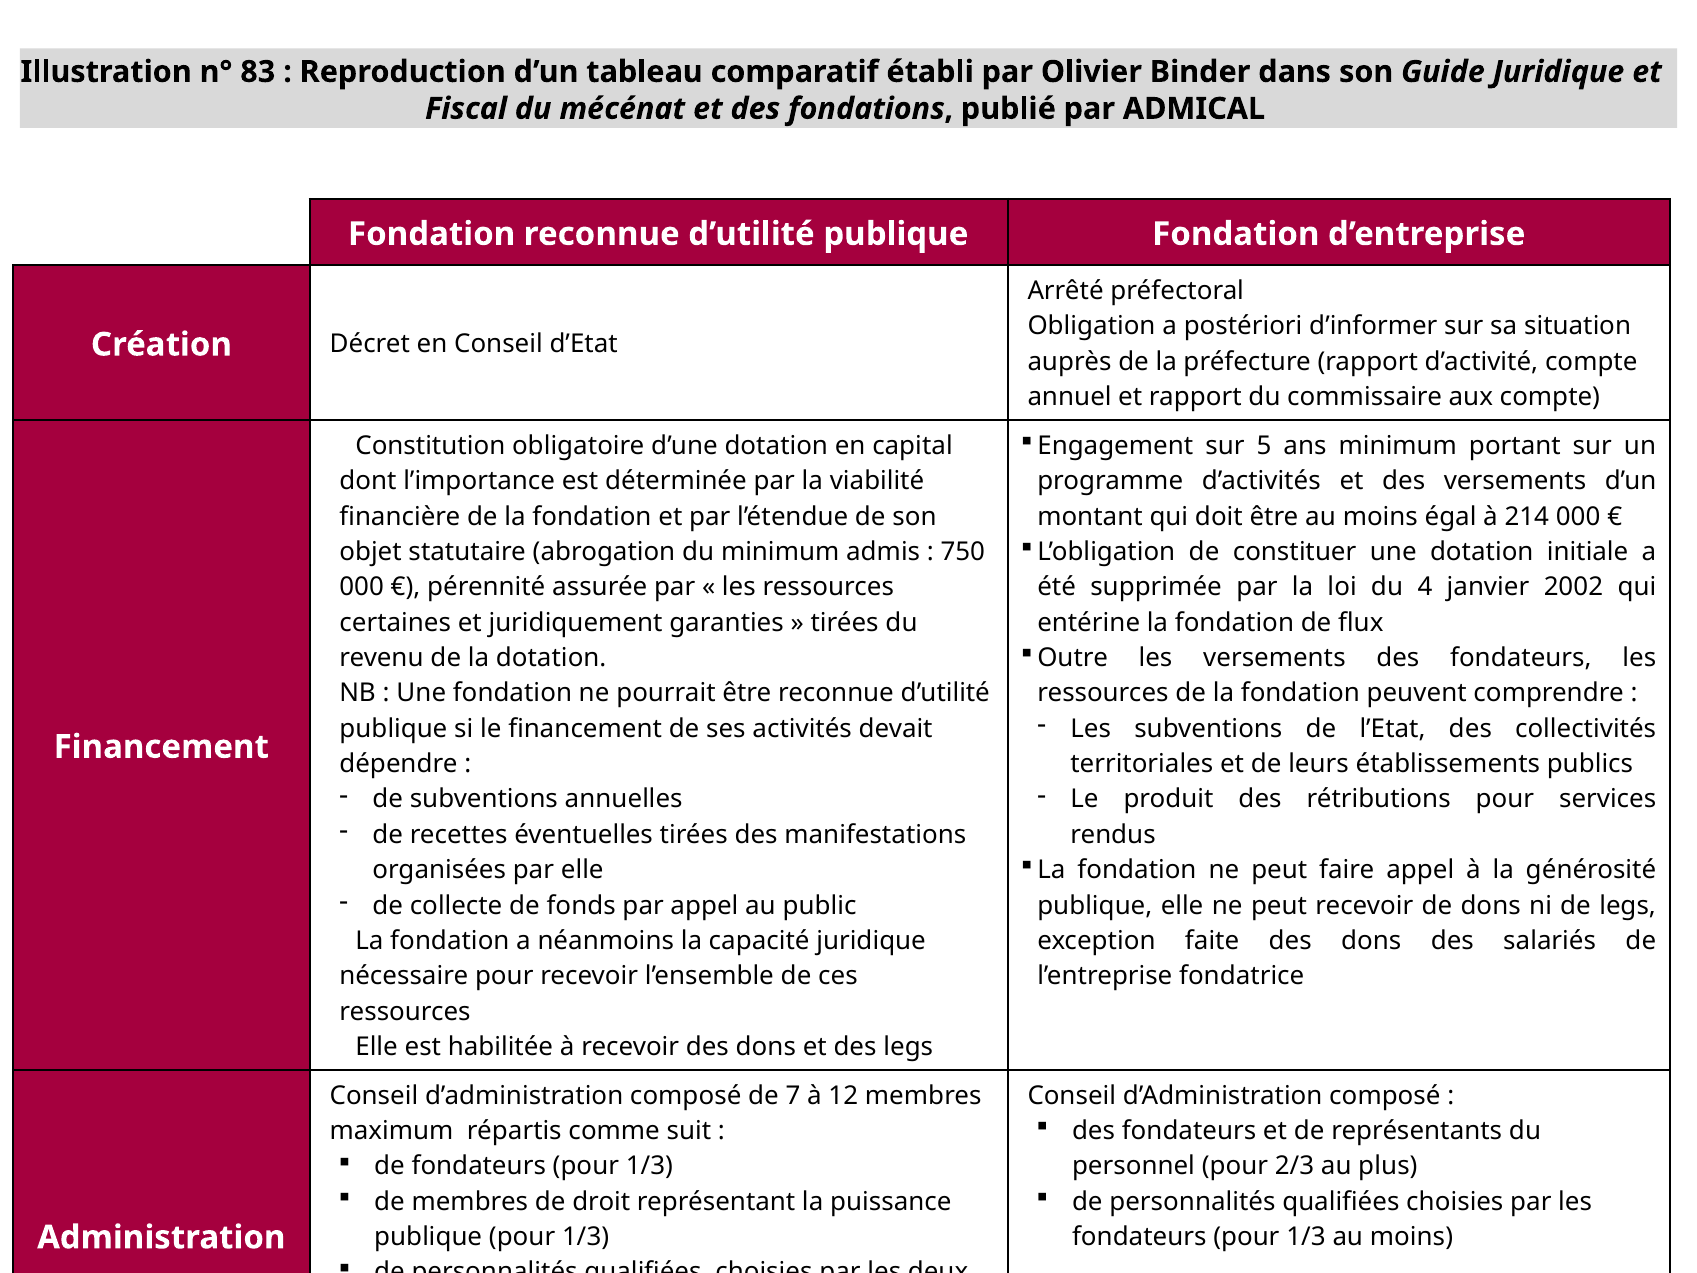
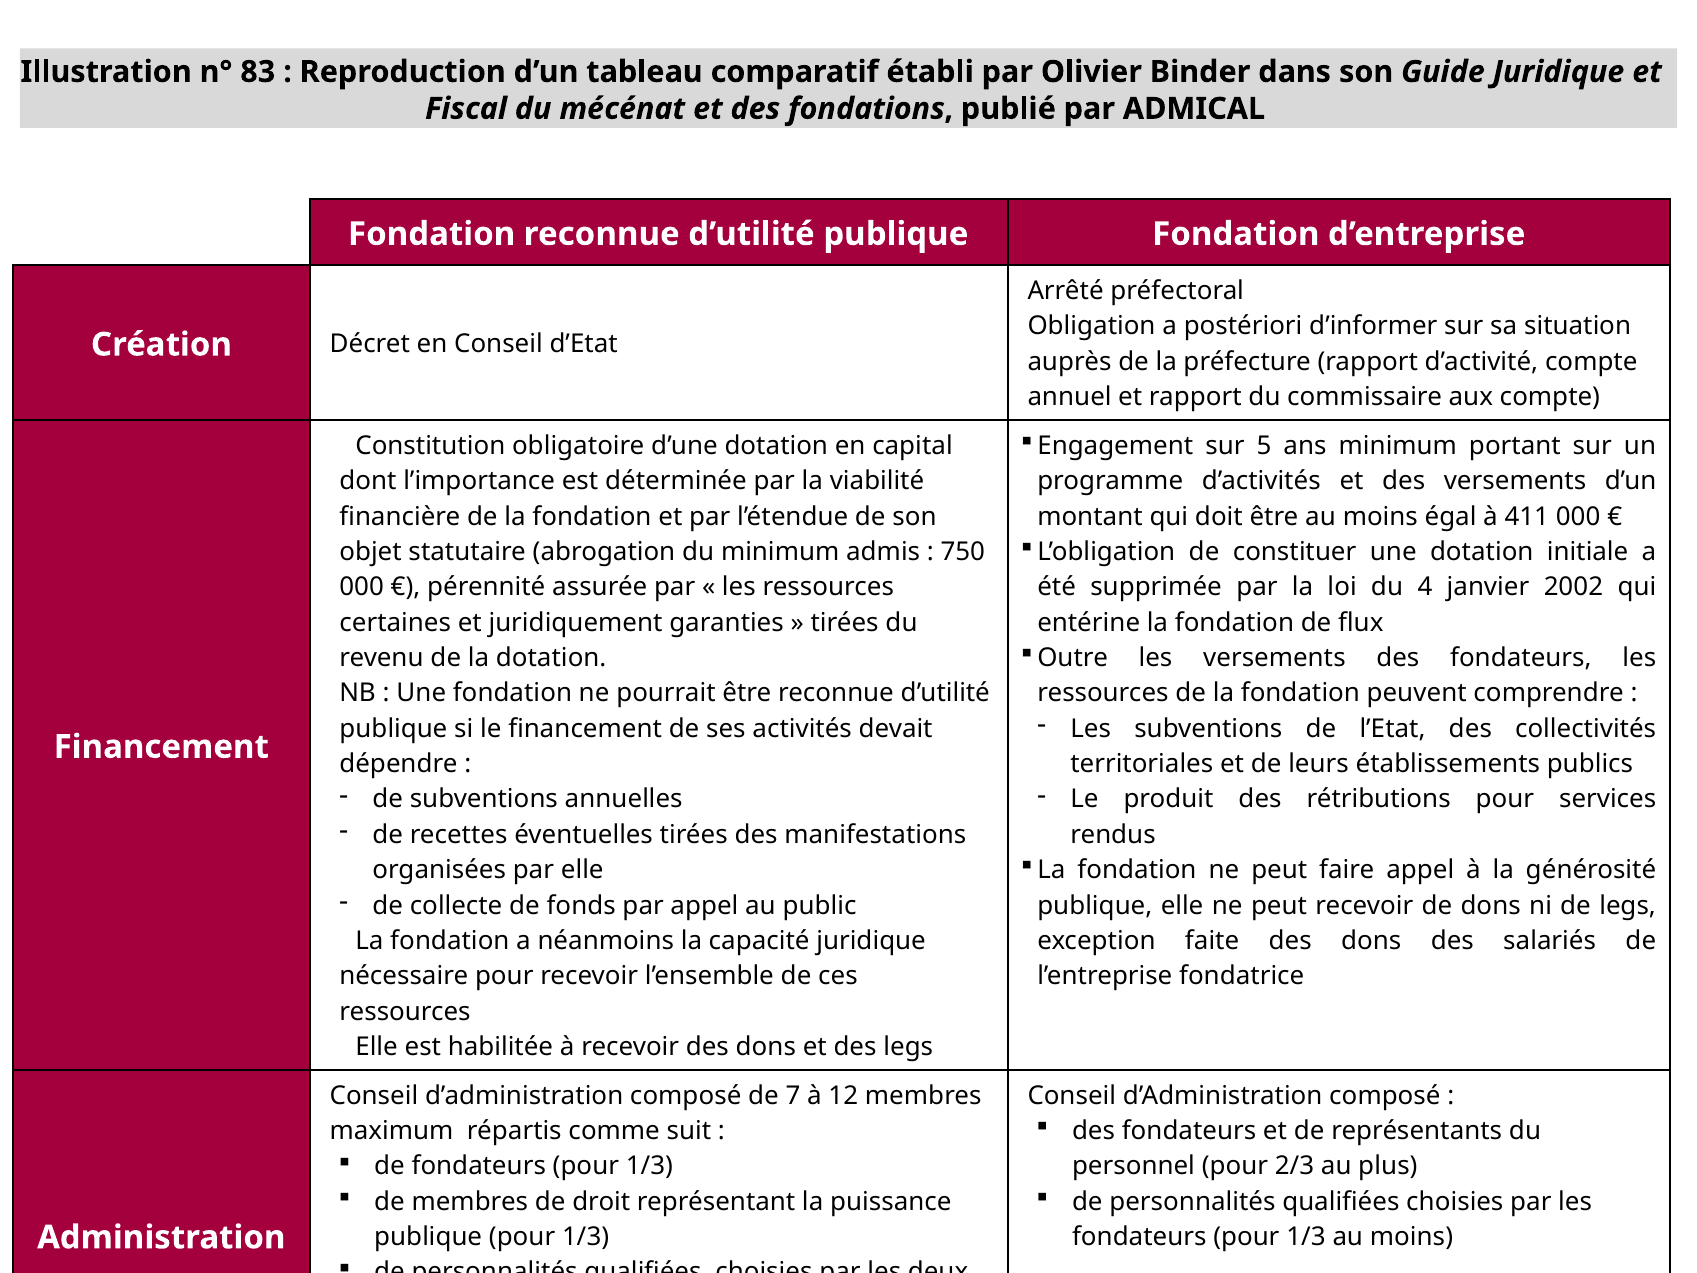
214: 214 -> 411
